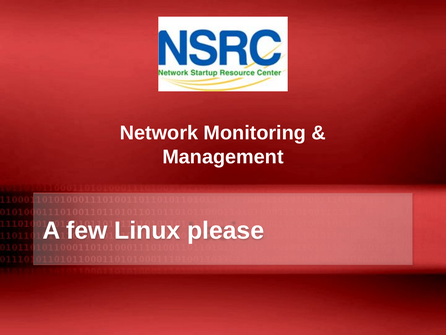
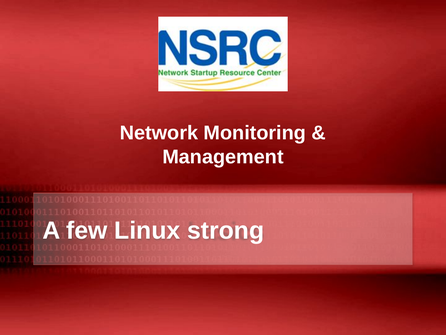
please: please -> strong
